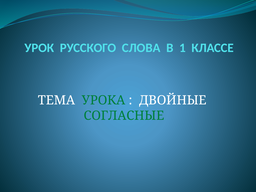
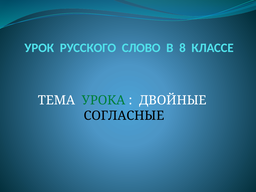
СЛОВА: СЛОВА -> СЛОВО
1: 1 -> 8
СОГЛАСНЫЕ colour: green -> black
